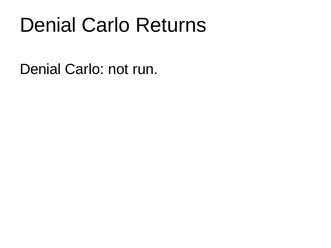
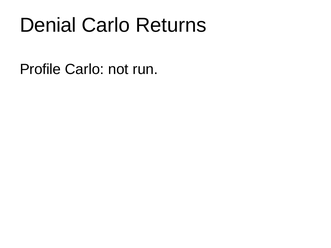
Denial at (40, 69): Denial -> Profile
